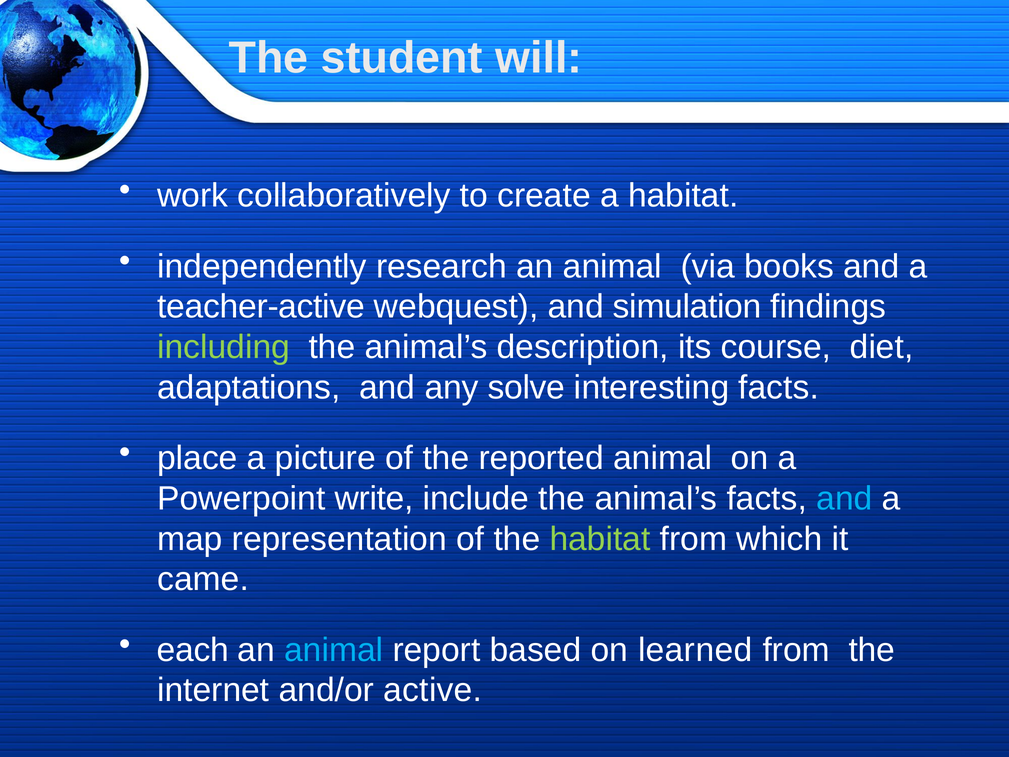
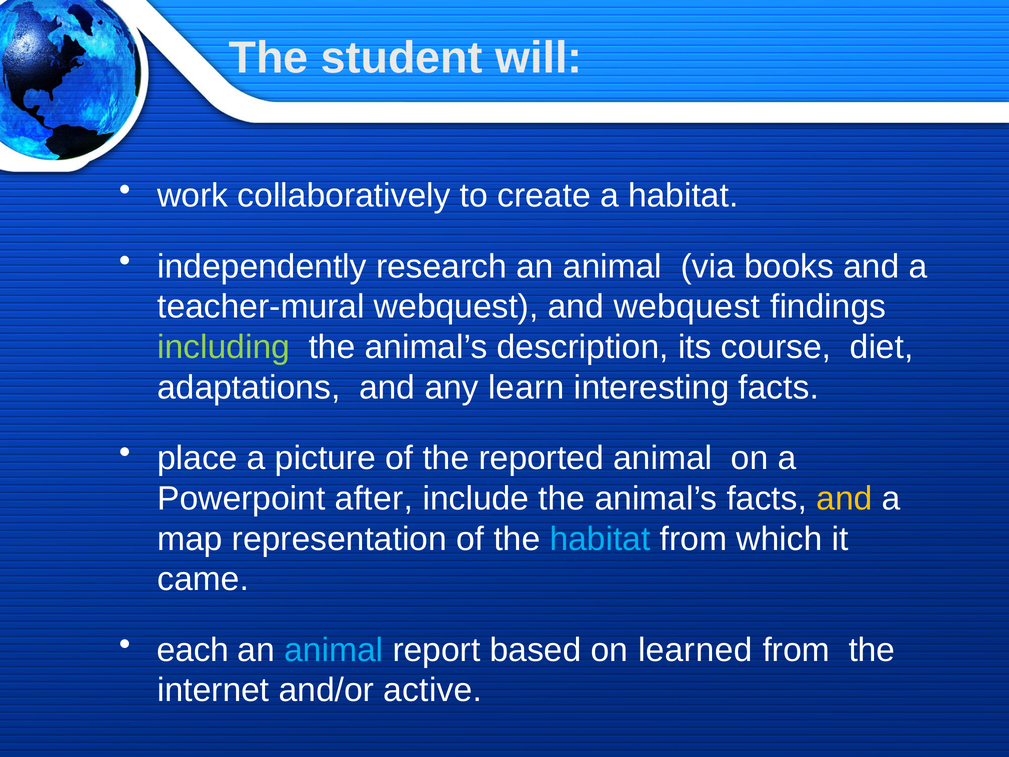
teacher-active: teacher-active -> teacher-mural
and simulation: simulation -> webquest
solve: solve -> learn
write: write -> after
and at (844, 498) colour: light blue -> yellow
habitat at (600, 539) colour: light green -> light blue
